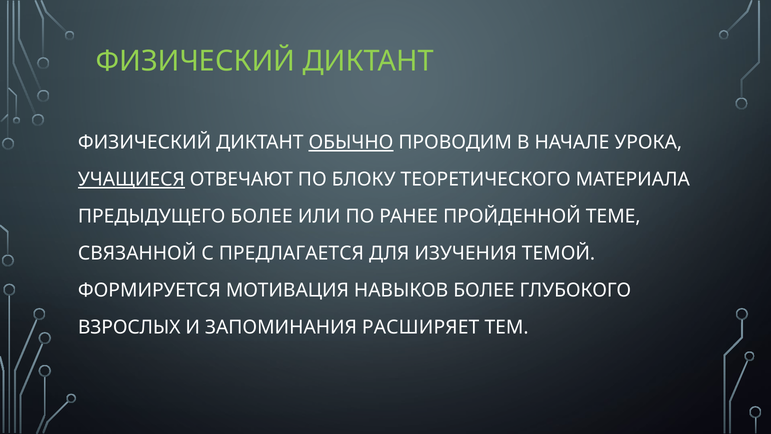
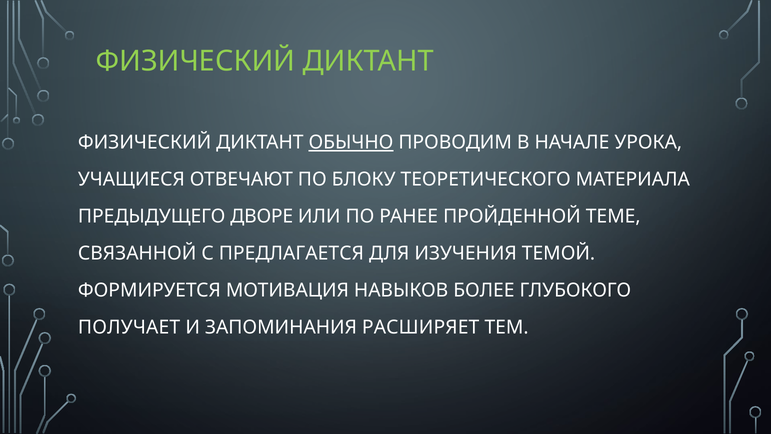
УЧАЩИЕСЯ underline: present -> none
ПРЕДЫДУЩЕГО БОЛЕЕ: БОЛЕЕ -> ДВОРЕ
ВЗРОСЛЫХ: ВЗРОСЛЫХ -> ПОЛУЧАЕТ
